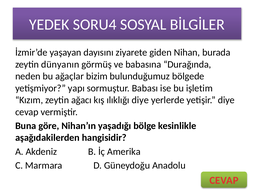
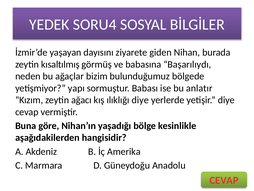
dünyanın: dünyanın -> kısaltılmış
Durağında: Durağında -> Başarılıydı
işletim: işletim -> anlatır
